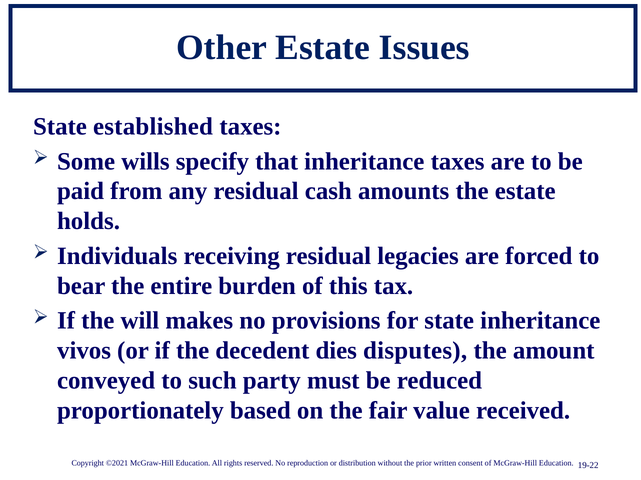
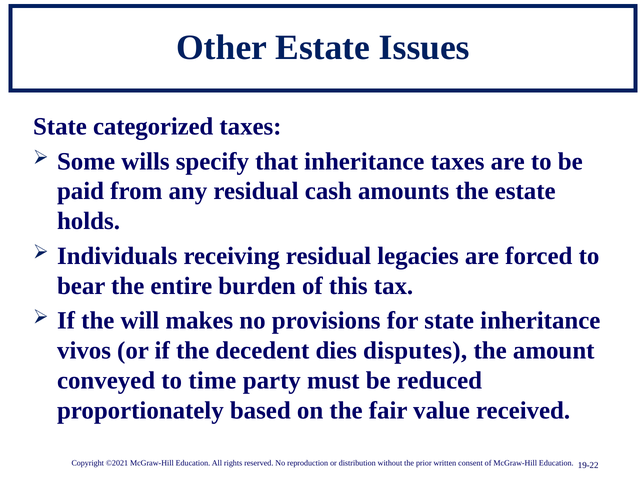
established: established -> categorized
such: such -> time
